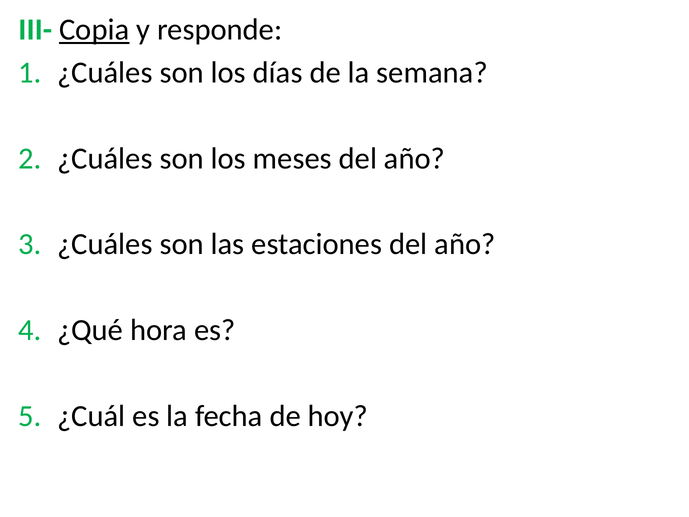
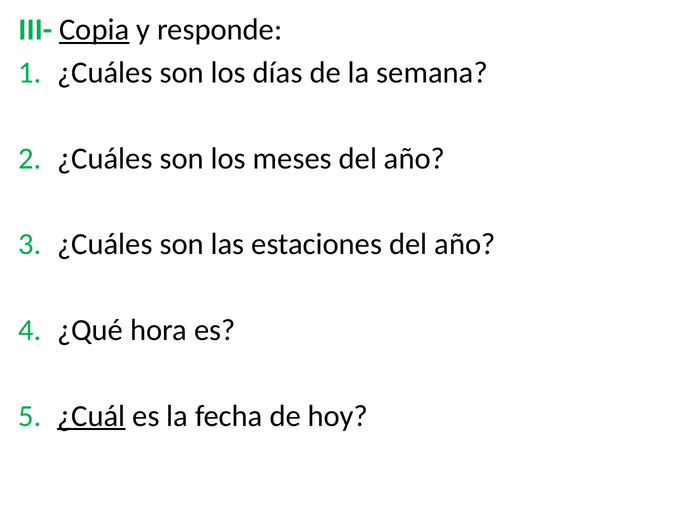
¿Cuál underline: none -> present
